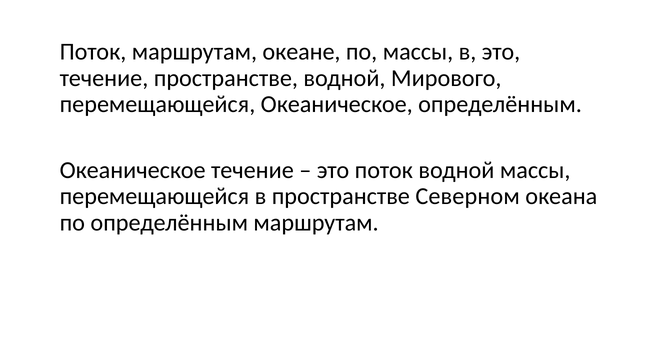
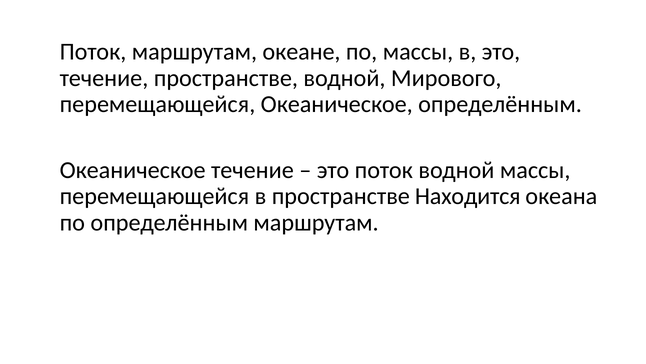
Северном: Северном -> Находится
